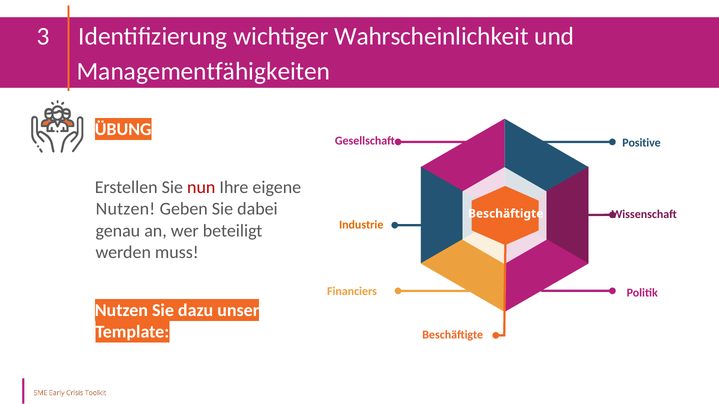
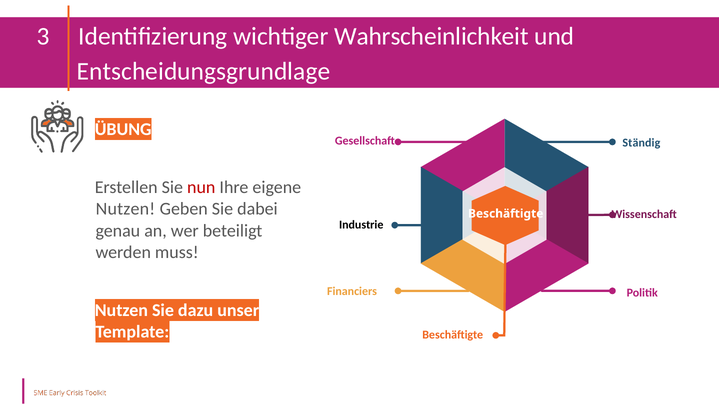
Managementfähigkeiten: Managementfähigkeiten -> Entscheidungsgrundlage
Positive: Positive -> Ständig
Industrie colour: orange -> black
